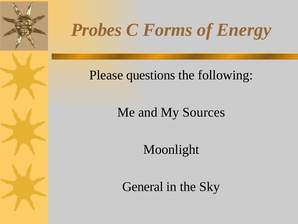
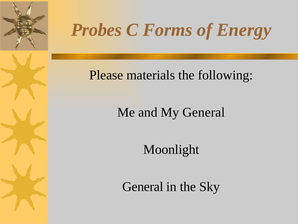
questions: questions -> materials
My Sources: Sources -> General
